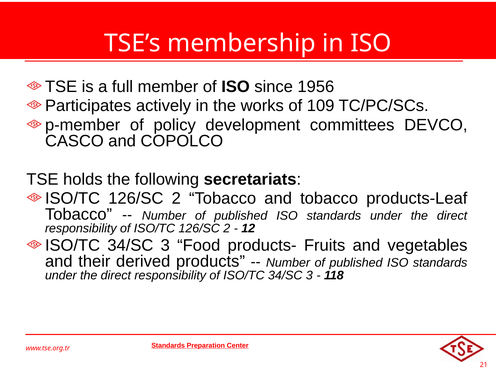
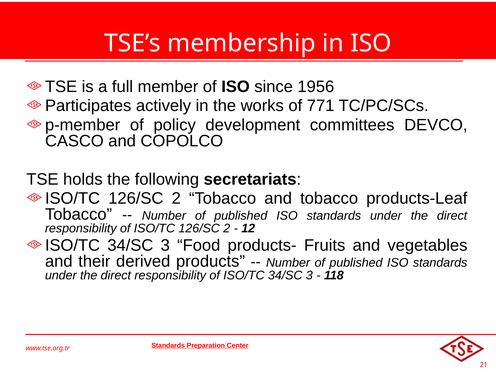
109: 109 -> 771
